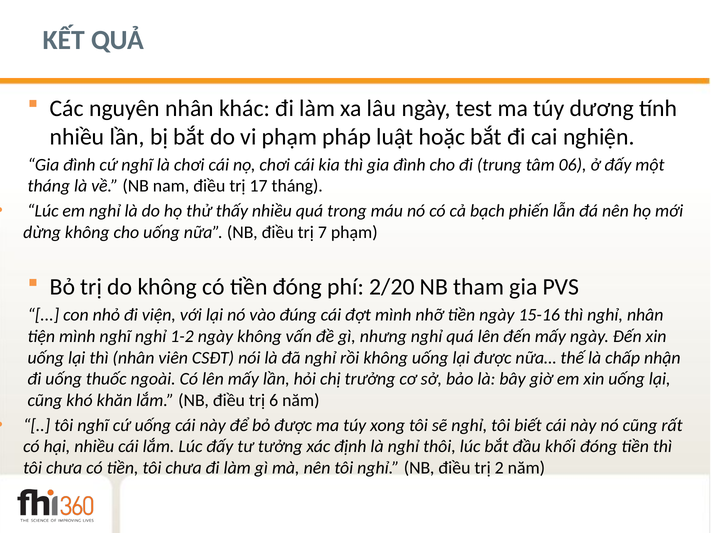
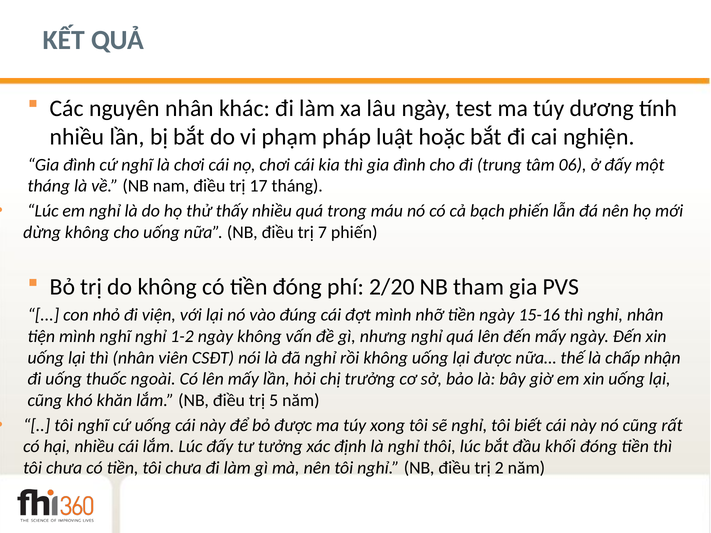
7 phạm: phạm -> phiến
6: 6 -> 5
